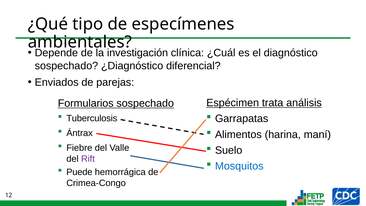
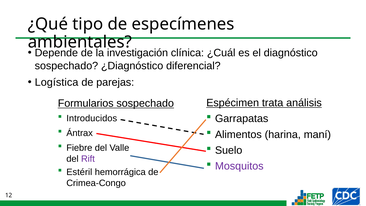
Enviados: Enviados -> Logística
Tuberculosis: Tuberculosis -> Introducidos
Mosquitos colour: blue -> purple
Puede: Puede -> Estéril
